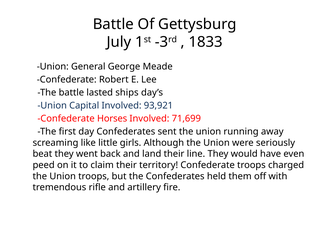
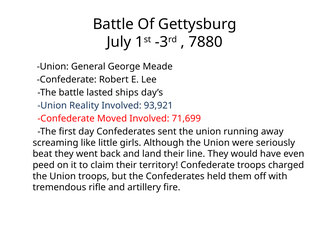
1833: 1833 -> 7880
Capital: Capital -> Reality
Horses: Horses -> Moved
